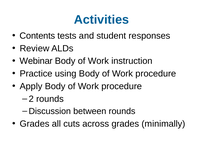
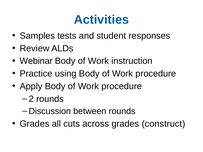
Contents: Contents -> Samples
minimally: minimally -> construct
